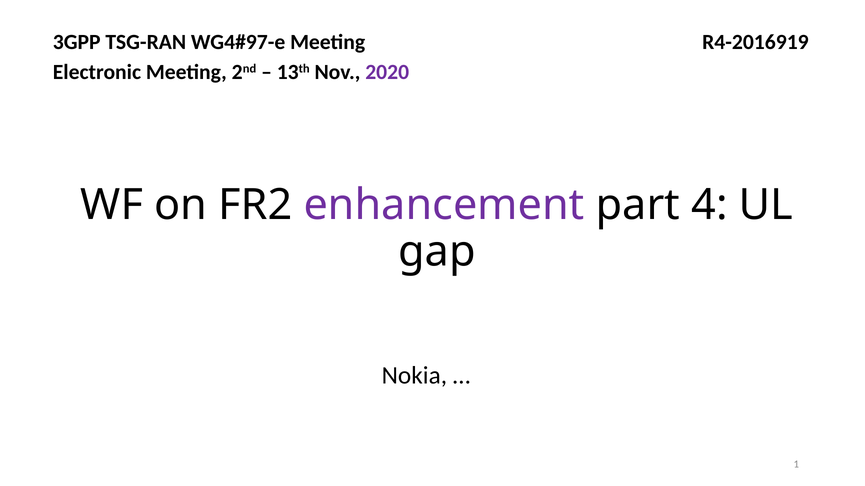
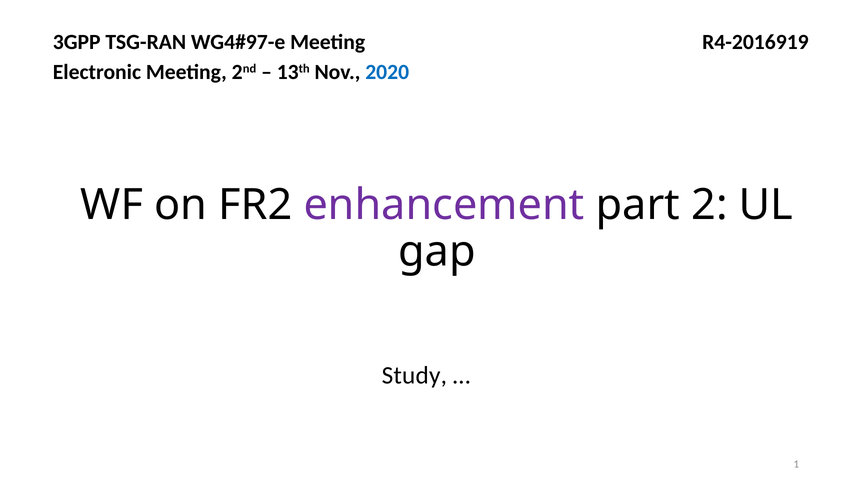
2020 colour: purple -> blue
4: 4 -> 2
Nokia: Nokia -> Study
